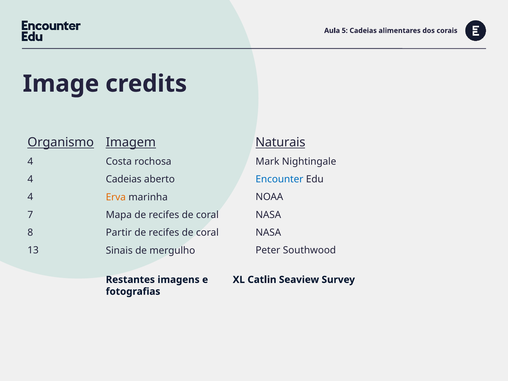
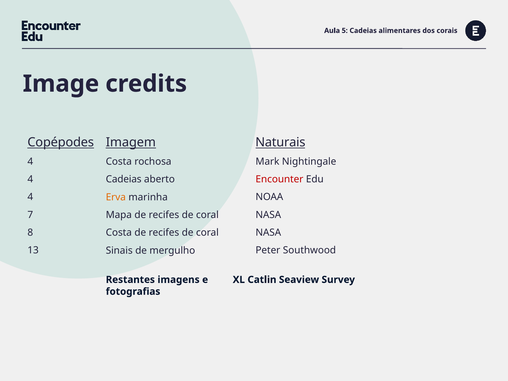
Organismo: Organismo -> Copépodes
Encounter colour: blue -> red
Partir at (119, 233): Partir -> Costa
